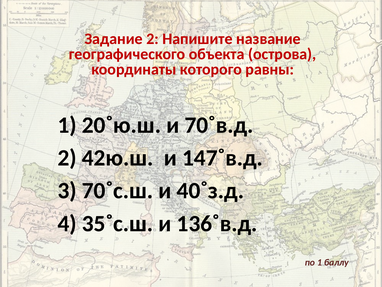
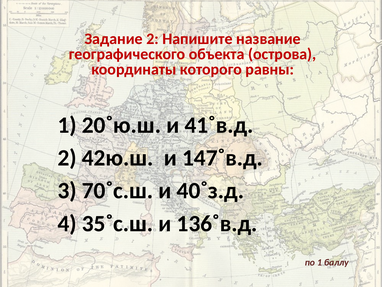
70˚в.д: 70˚в.д -> 41˚в.д
